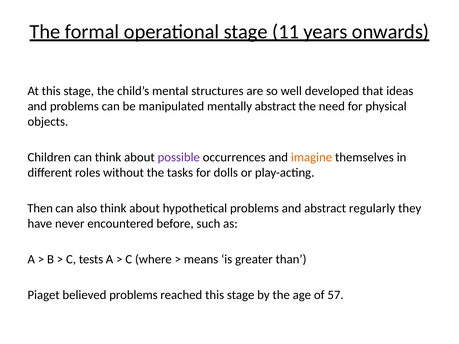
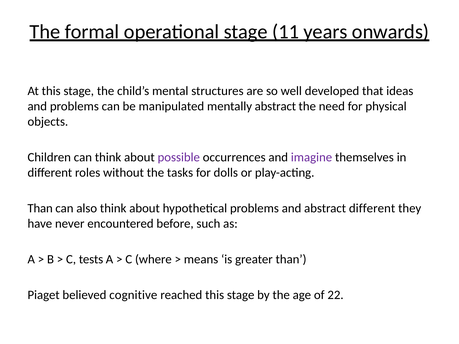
imagine colour: orange -> purple
Then at (40, 209): Then -> Than
abstract regularly: regularly -> different
believed problems: problems -> cognitive
57: 57 -> 22
